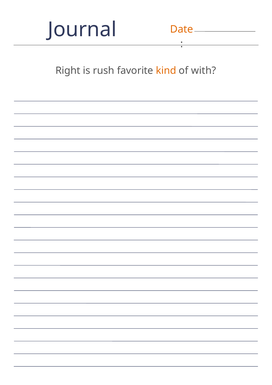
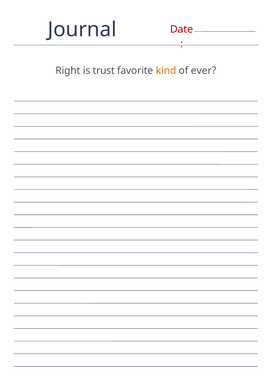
Date colour: orange -> red
rush: rush -> trust
with: with -> ever
